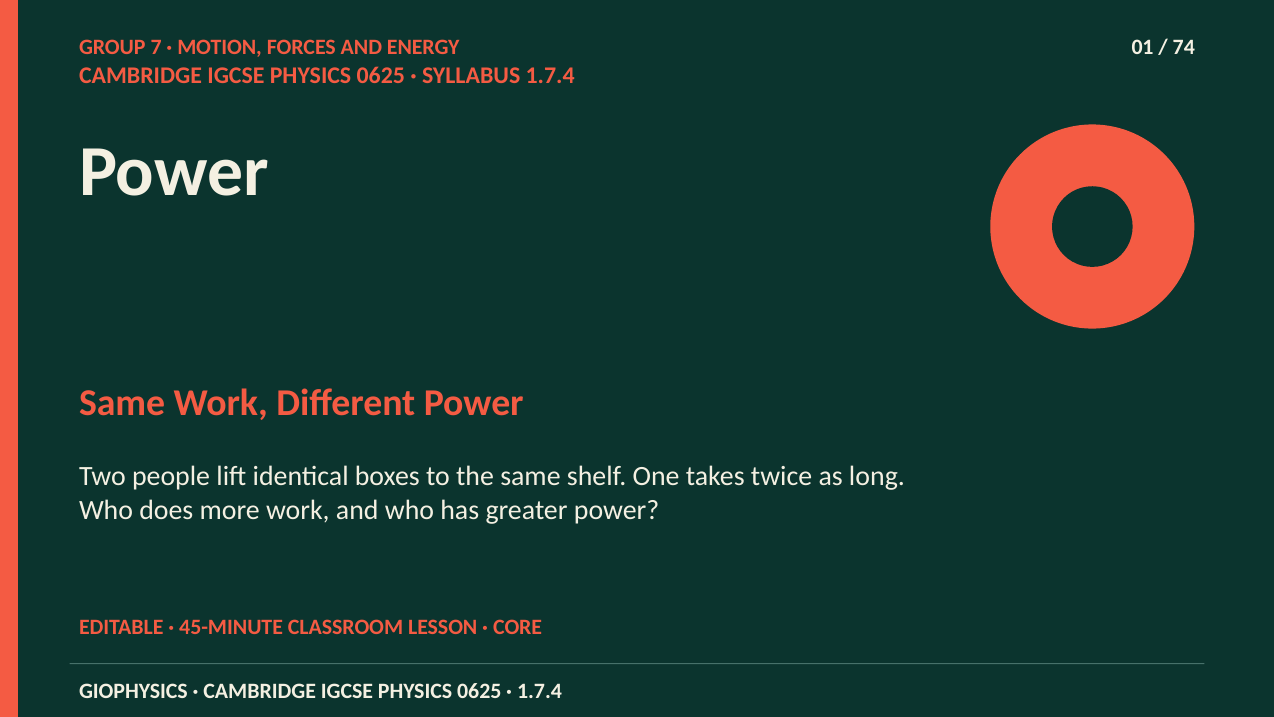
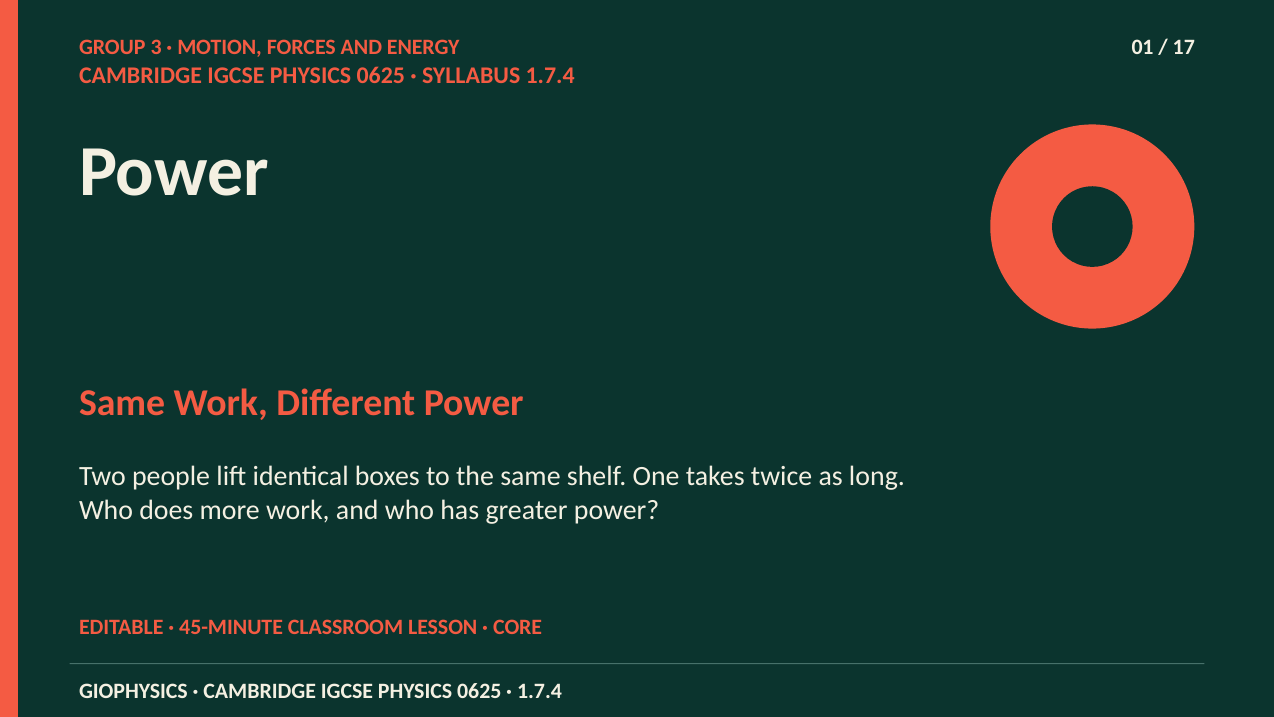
7: 7 -> 3
74: 74 -> 17
